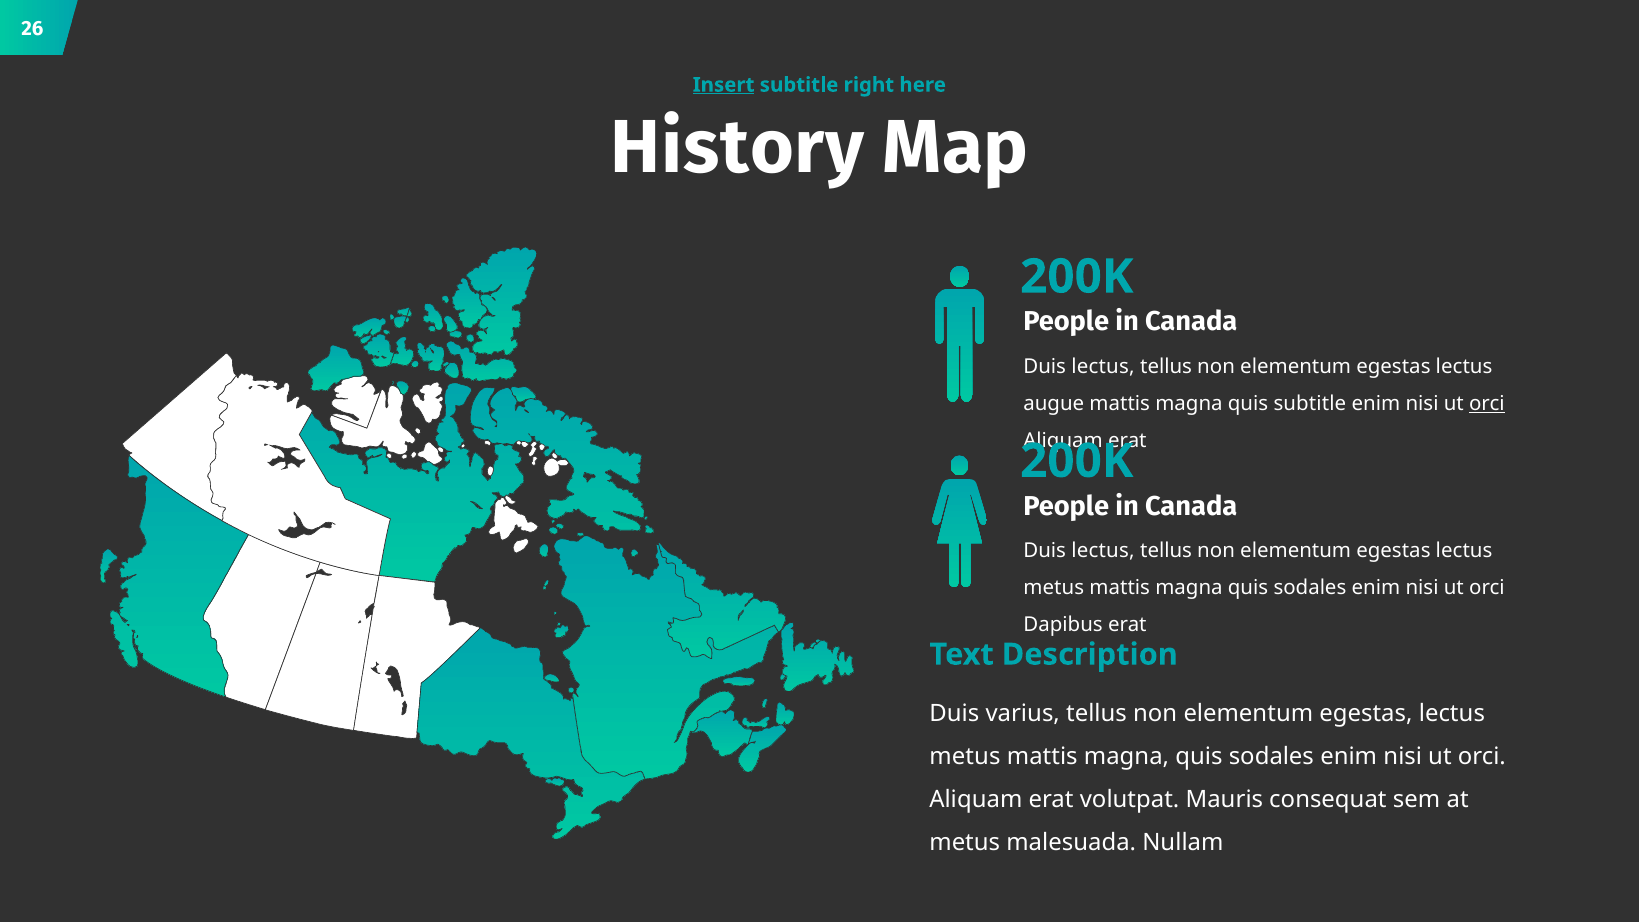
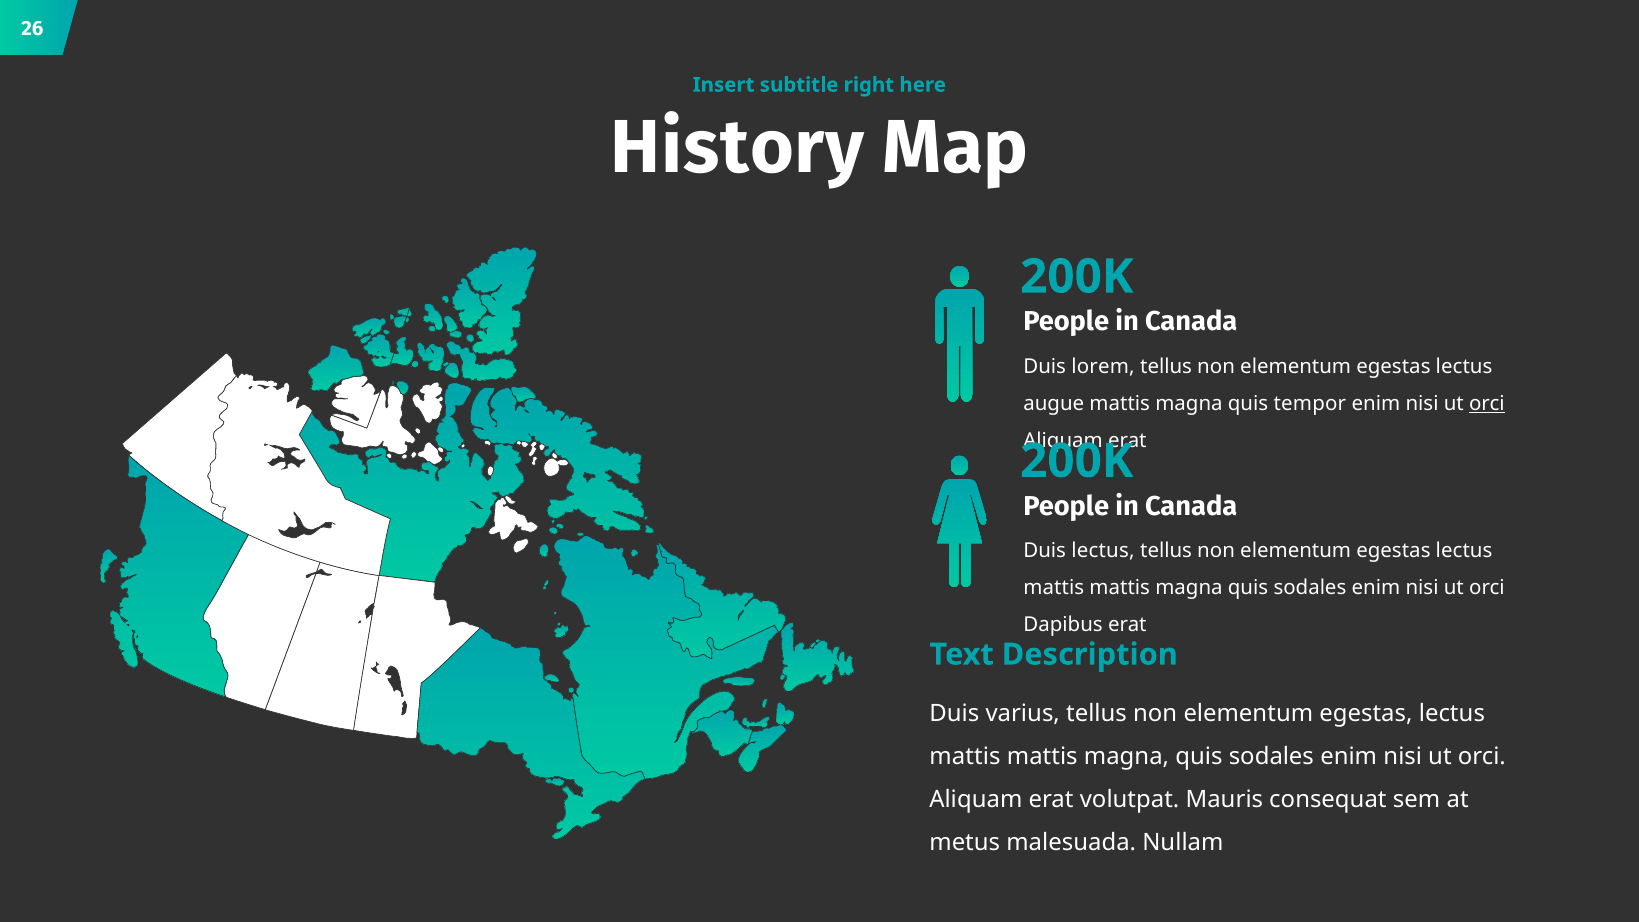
Insert underline: present -> none
lectus at (1103, 367): lectus -> lorem
quis subtitle: subtitle -> tempor
metus at (1054, 588): metus -> mattis
metus at (965, 757): metus -> mattis
